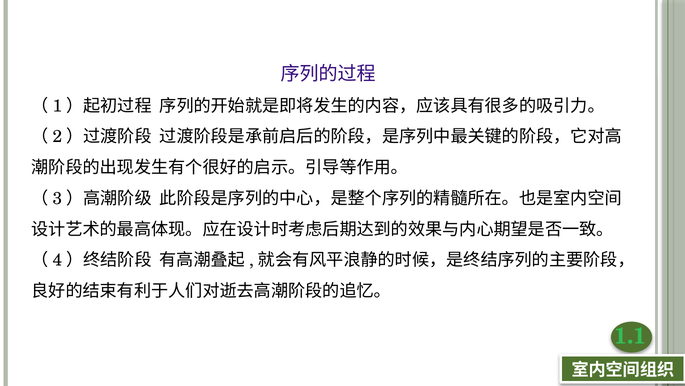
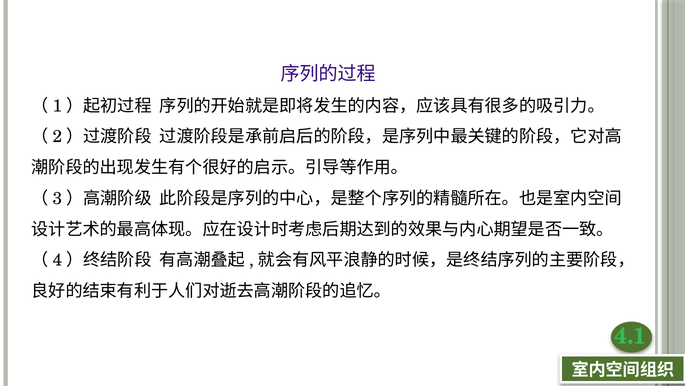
1.1: 1.1 -> 4.1
